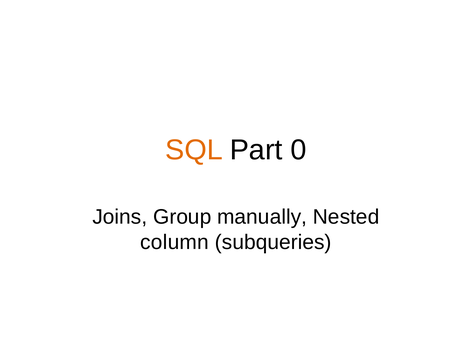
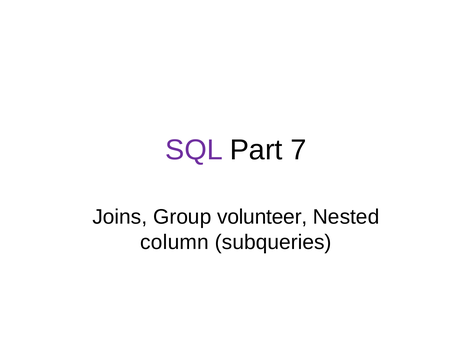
SQL colour: orange -> purple
0: 0 -> 7
manually: manually -> volunteer
